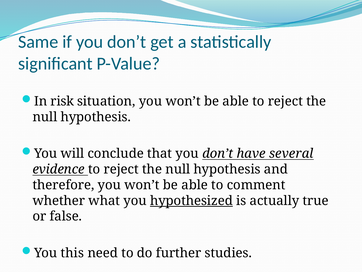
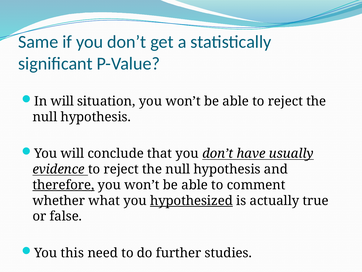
In risk: risk -> will
several: several -> usually
therefore underline: none -> present
